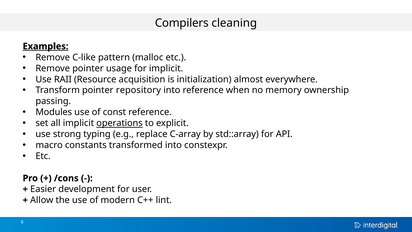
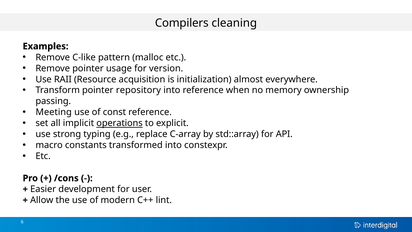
Examples underline: present -> none
for implicit: implicit -> version
Modules: Modules -> Meeting
